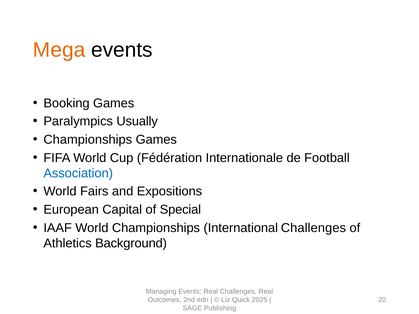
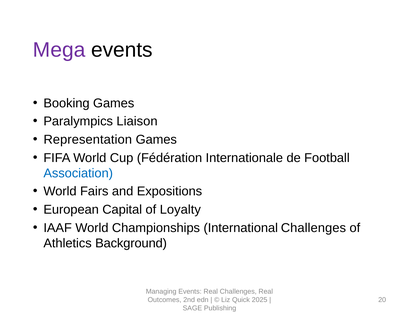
Mega colour: orange -> purple
Usually: Usually -> Liaison
Championships at (88, 140): Championships -> Representation
Special: Special -> Loyalty
